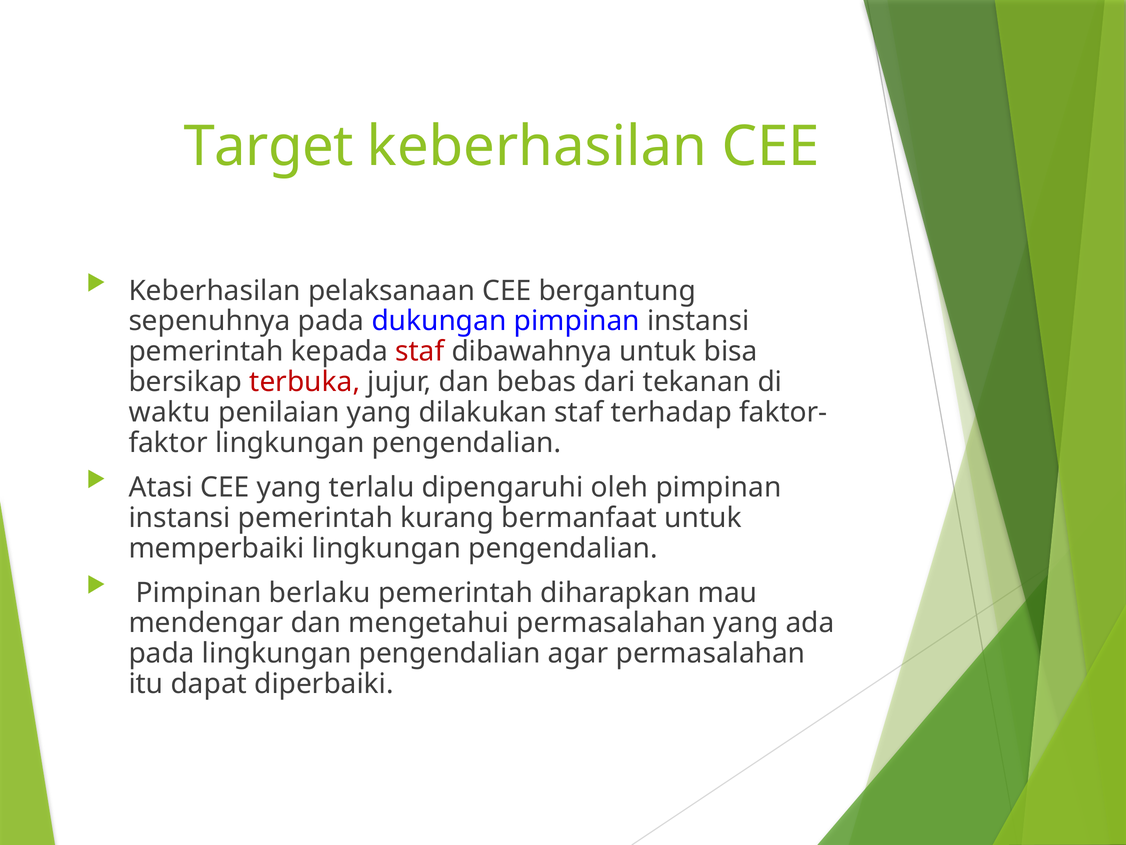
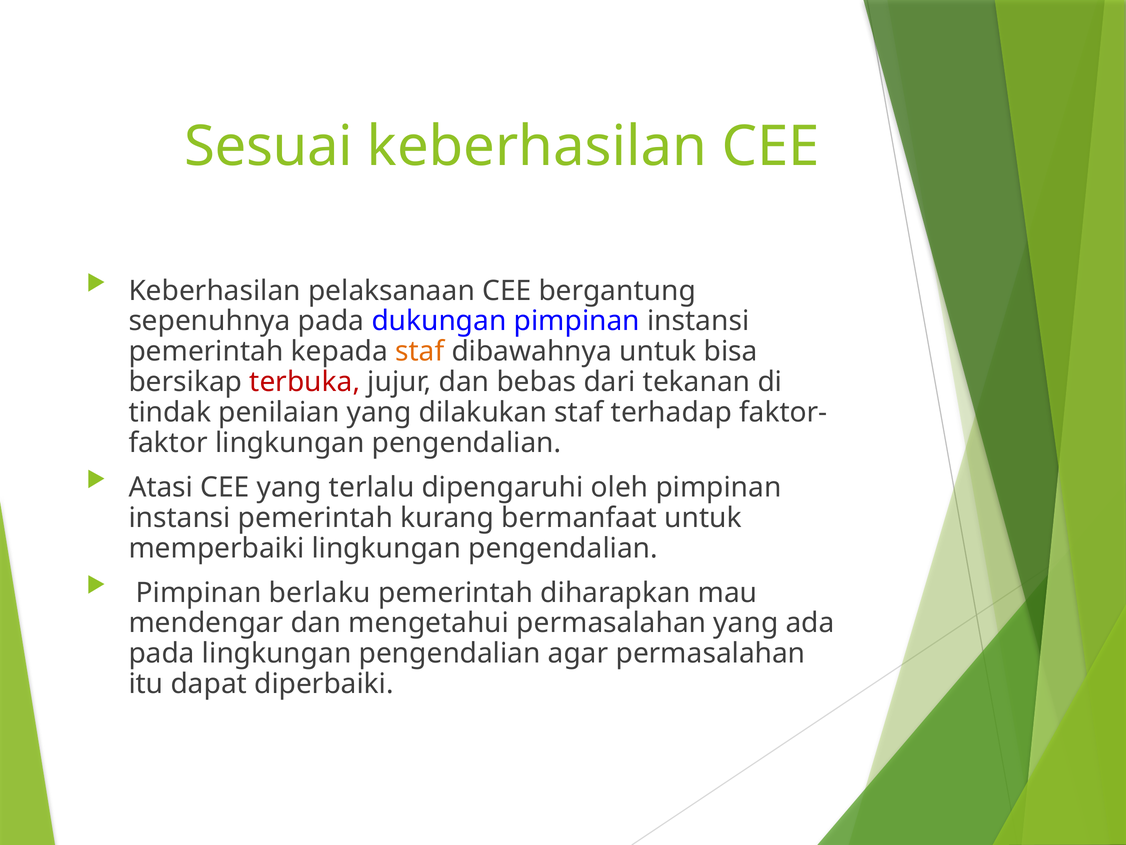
Target: Target -> Sesuai
staf at (420, 351) colour: red -> orange
waktu: waktu -> tindak
